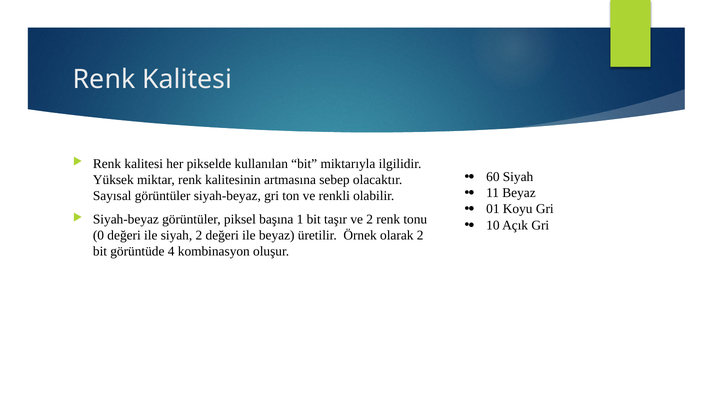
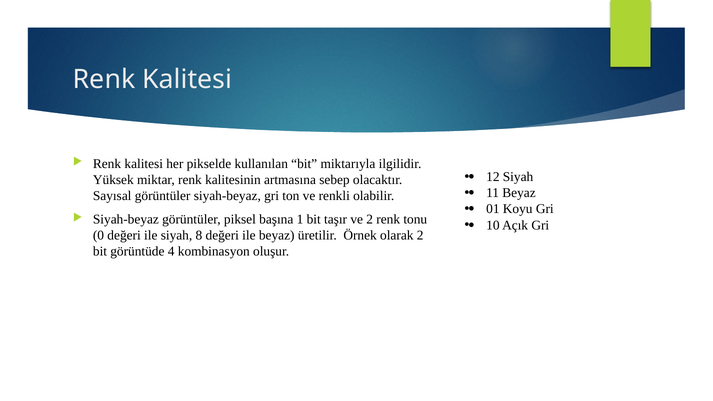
60: 60 -> 12
siyah 2: 2 -> 8
